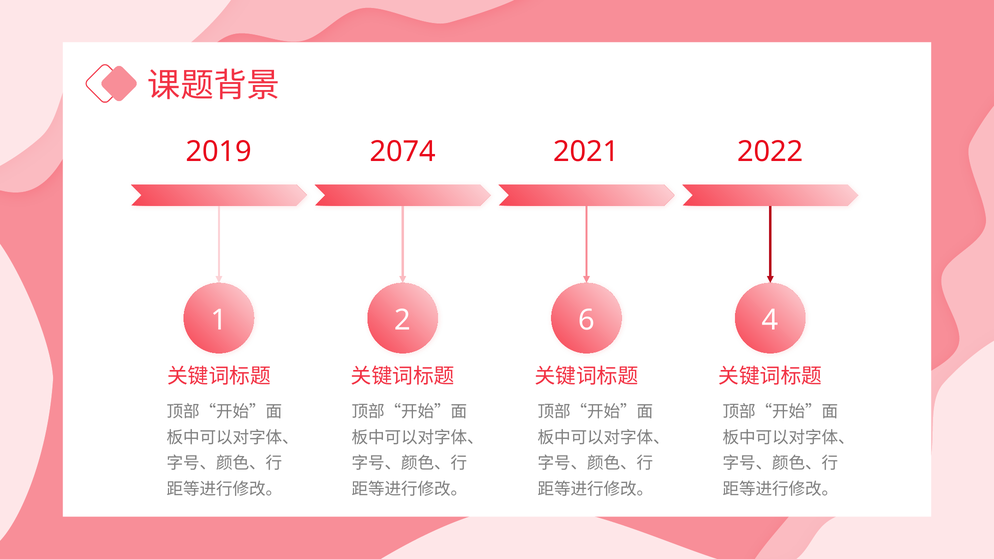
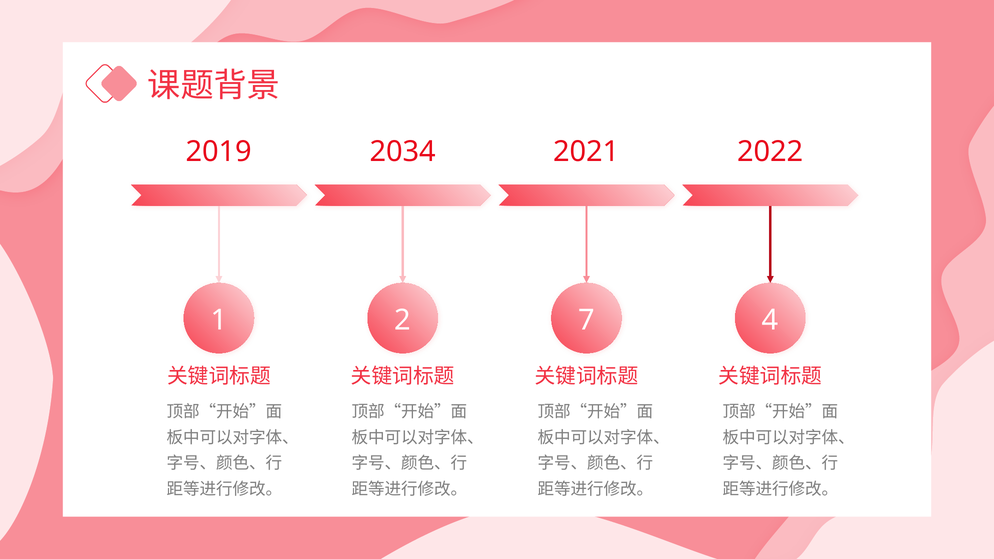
2074: 2074 -> 2034
6: 6 -> 7
